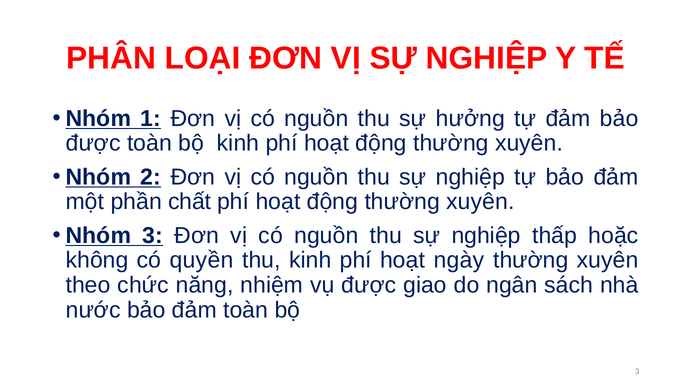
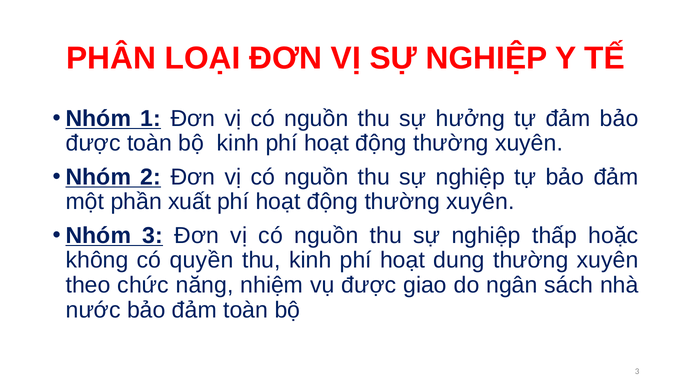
chất: chất -> xuất
ngày: ngày -> dung
